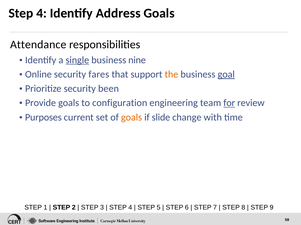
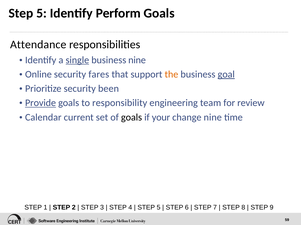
4 at (42, 13): 4 -> 5
Address: Address -> Perform
Provide underline: none -> present
configuration: configuration -> responsibility
for underline: present -> none
Purposes: Purposes -> Calendar
goals at (132, 118) colour: orange -> black
slide: slide -> your
change with: with -> nine
